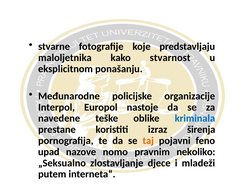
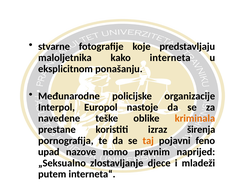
stvarnost: stvarnost -> interneta
kriminala colour: blue -> orange
nekoliko: nekoliko -> naprijed
